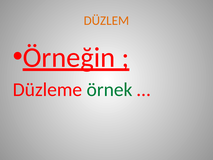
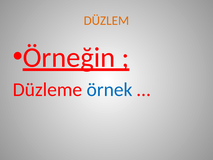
örnek colour: green -> blue
